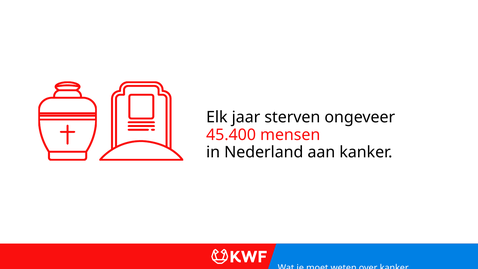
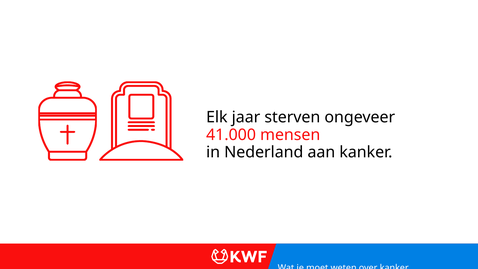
45.400: 45.400 -> 41.000
